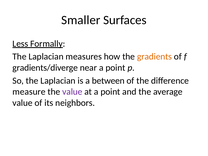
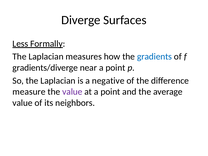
Smaller: Smaller -> Diverge
gradients colour: orange -> blue
between: between -> negative
